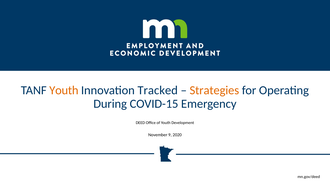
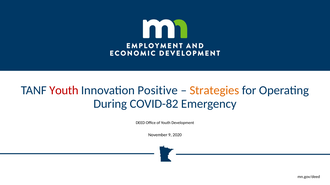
Youth at (64, 91) colour: orange -> red
Tracked: Tracked -> Positive
COVID-15: COVID-15 -> COVID-82
